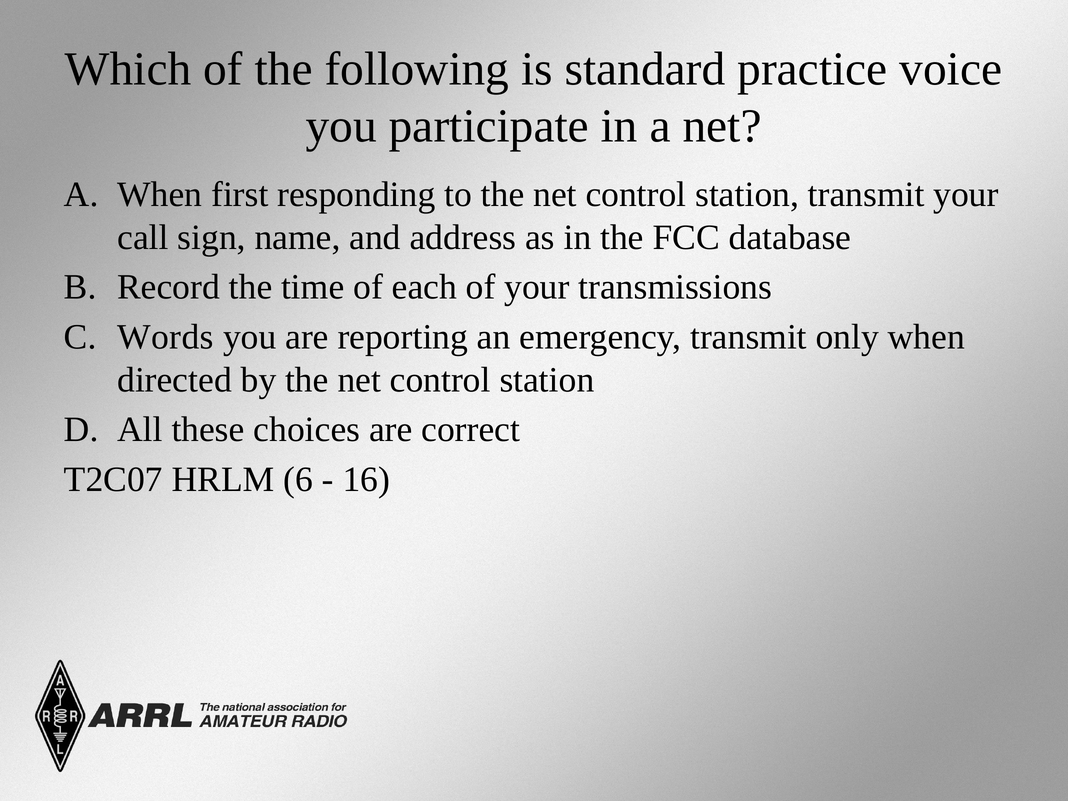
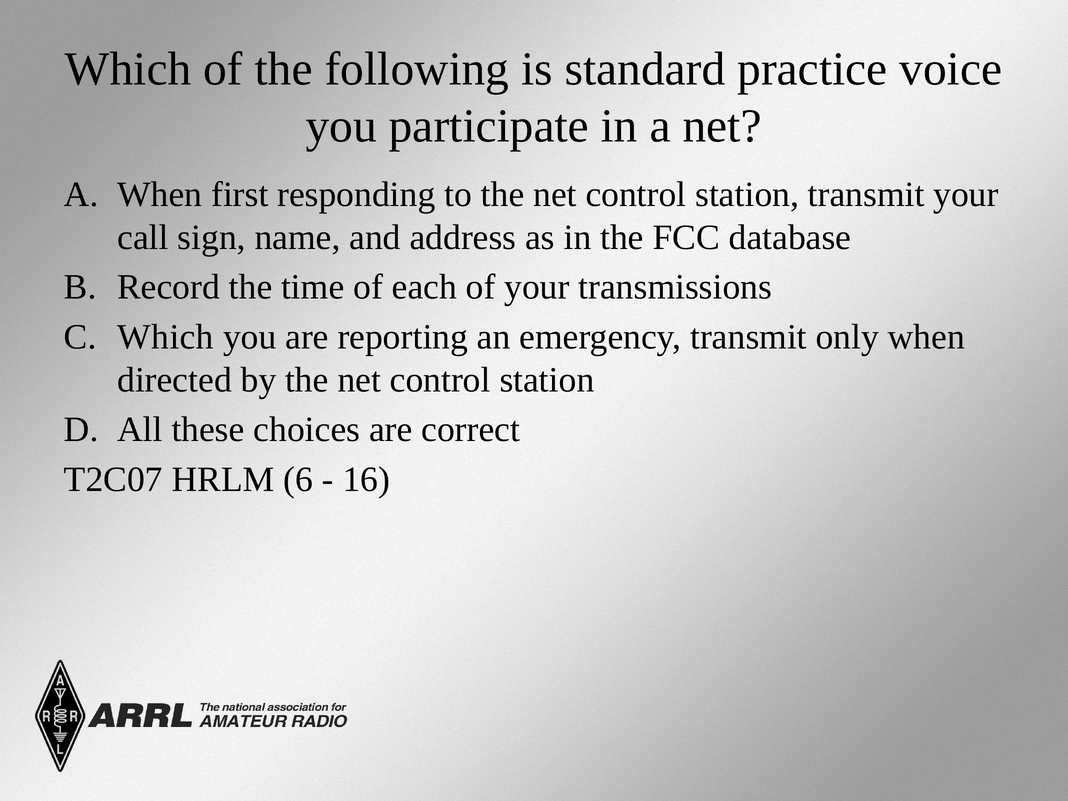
Words at (166, 337): Words -> Which
